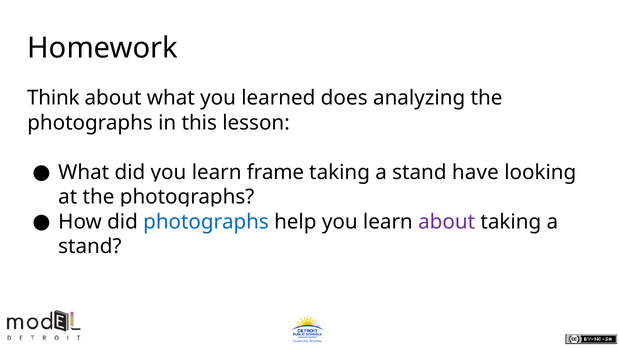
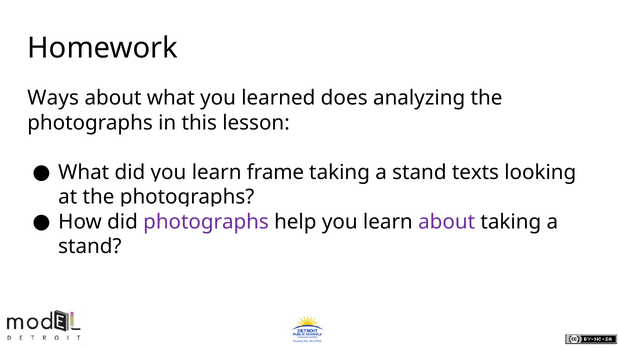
Think: Think -> Ways
have: have -> texts
photographs at (206, 222) colour: blue -> purple
